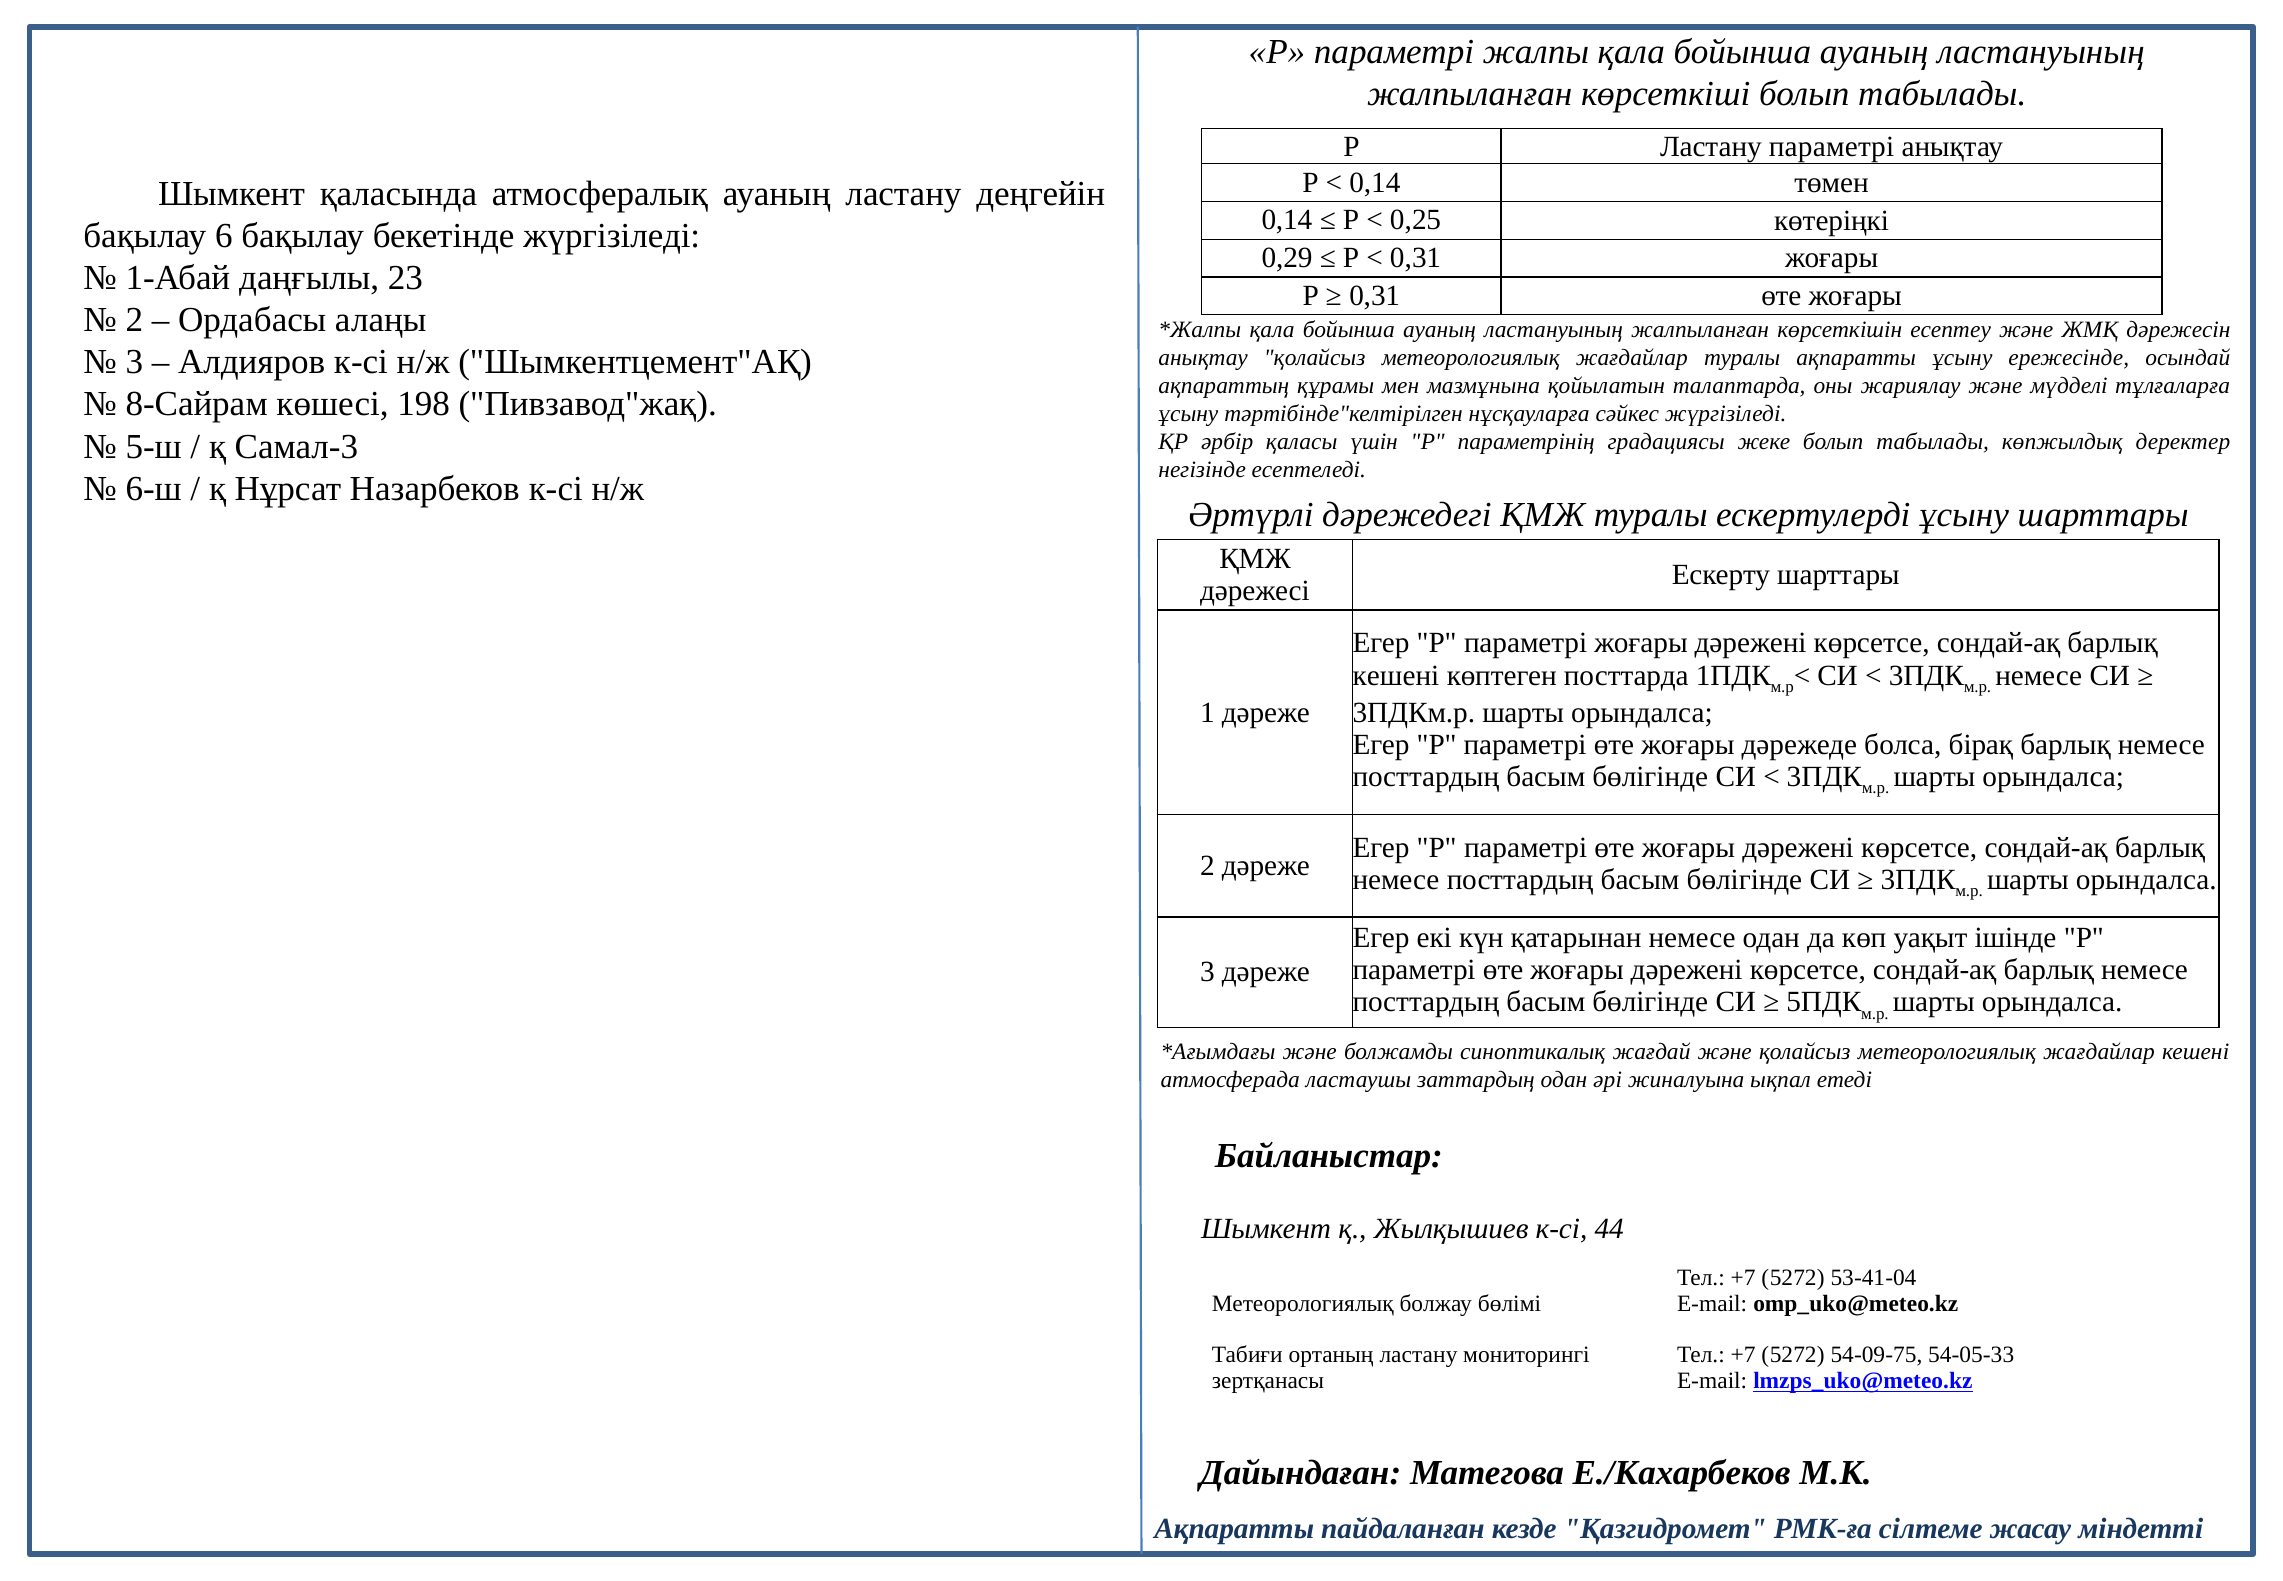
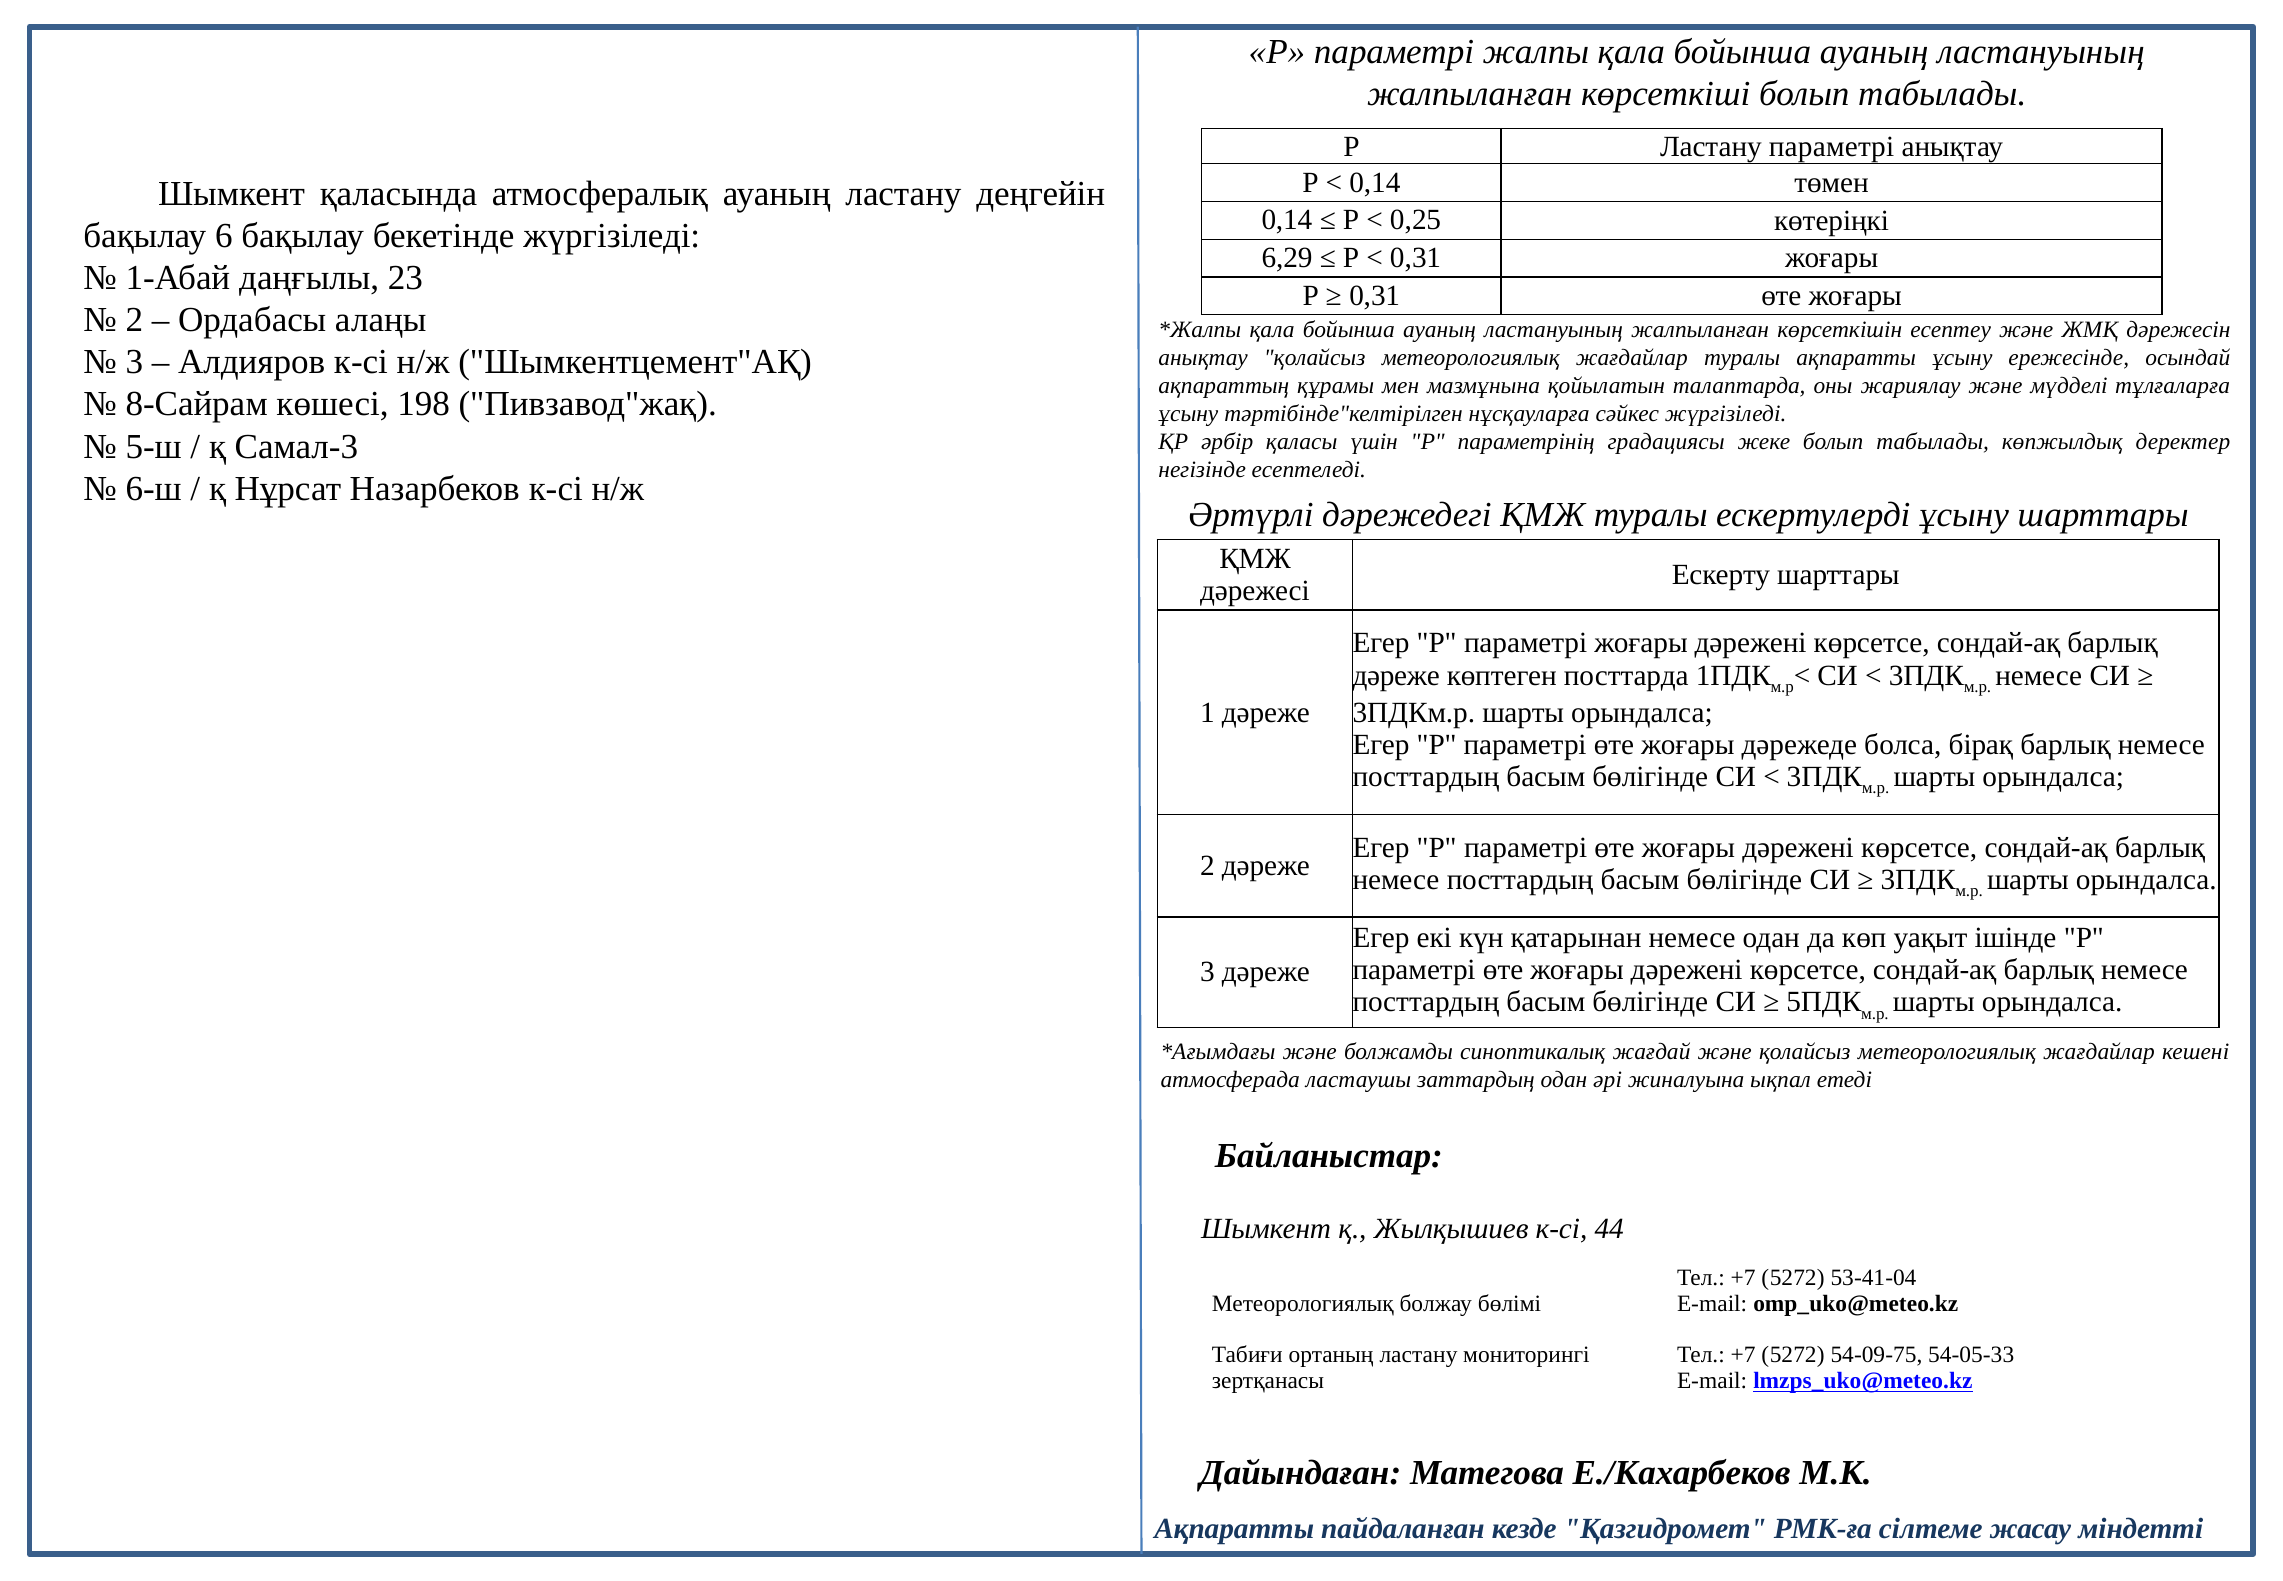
0,29: 0,29 -> 6,29
кешені at (1396, 675): кешені -> дәреже
